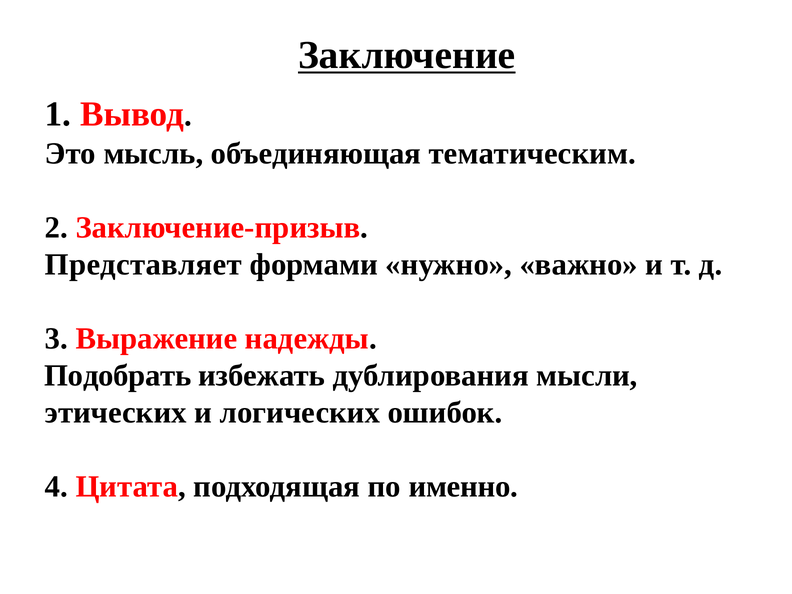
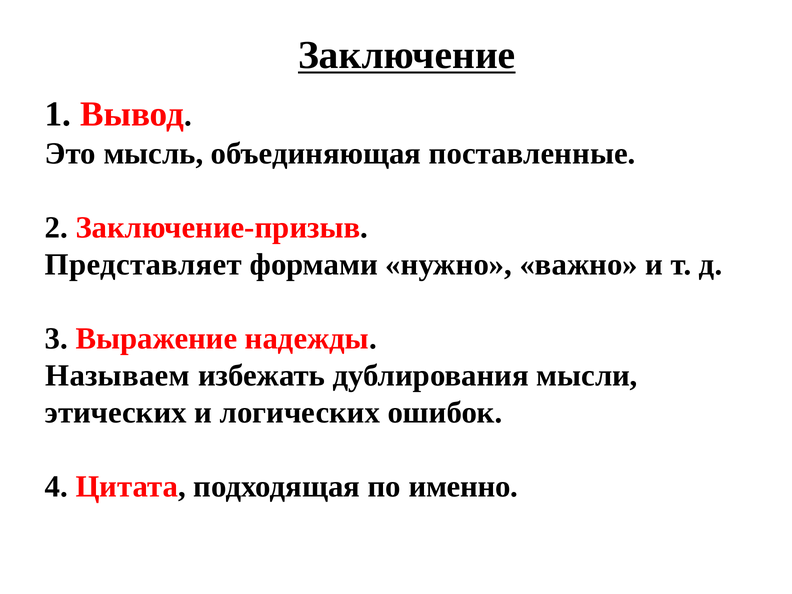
тематическим: тематическим -> поставленные
Подобрать: Подобрать -> Называем
